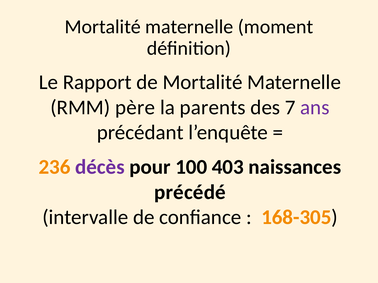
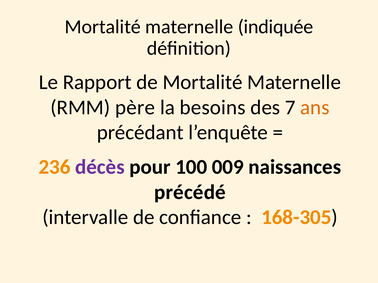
moment: moment -> indiquée
parents: parents -> besoins
ans colour: purple -> orange
403: 403 -> 009
